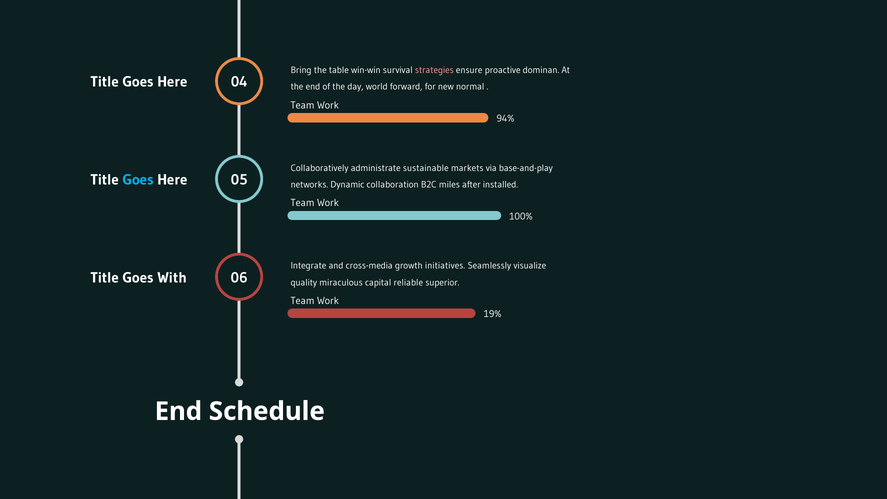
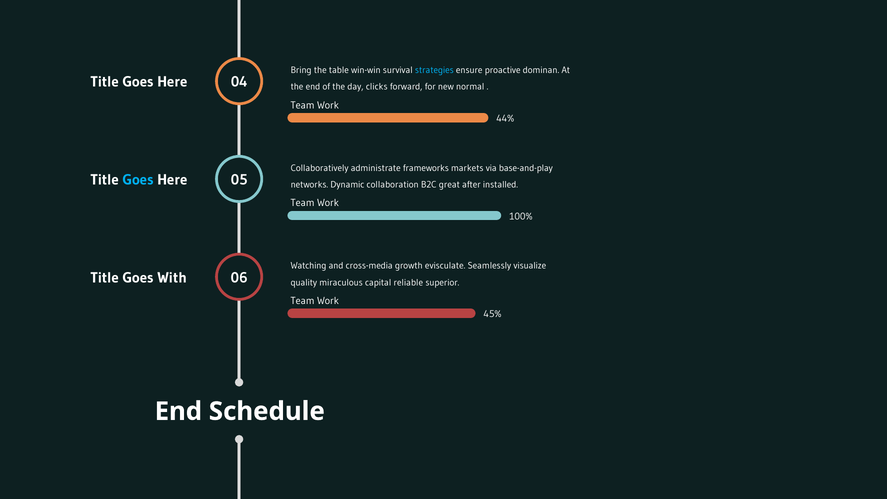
strategies colour: pink -> light blue
world: world -> clicks
94%: 94% -> 44%
sustainable: sustainable -> frameworks
miles: miles -> great
Integrate: Integrate -> Watching
initiatives: initiatives -> evisculate
19%: 19% -> 45%
